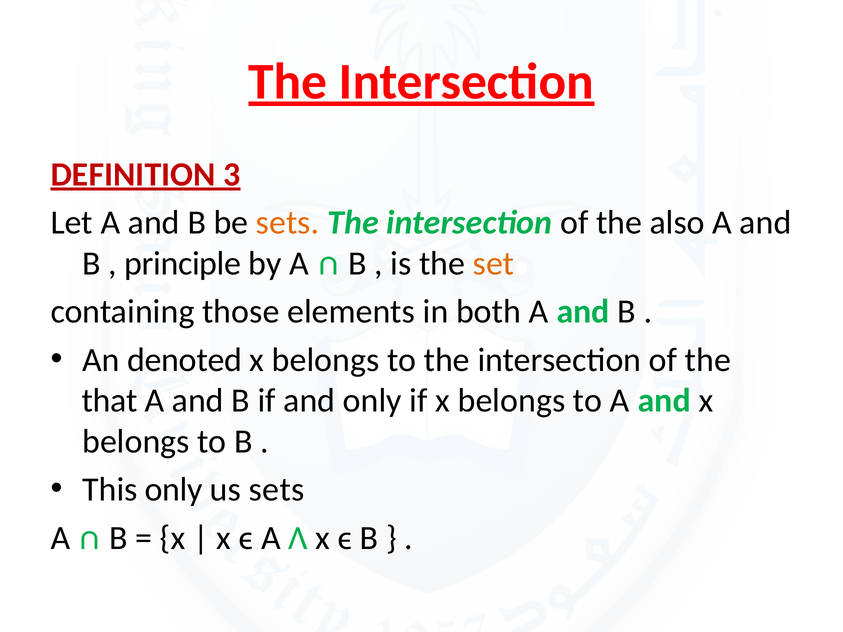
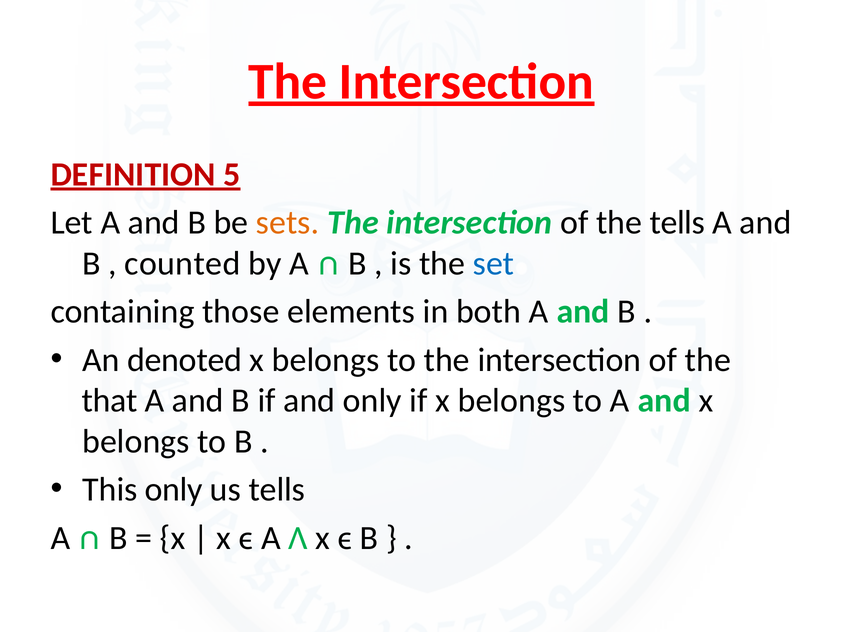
3: 3 -> 5
the also: also -> tells
principle: principle -> counted
set colour: orange -> blue
us sets: sets -> tells
